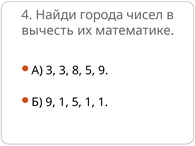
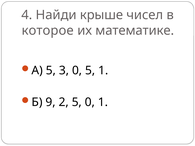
города: города -> крыше
вычесть: вычесть -> которое
А 3: 3 -> 5
3 8: 8 -> 0
5 9: 9 -> 1
9 1: 1 -> 2
5 1: 1 -> 0
